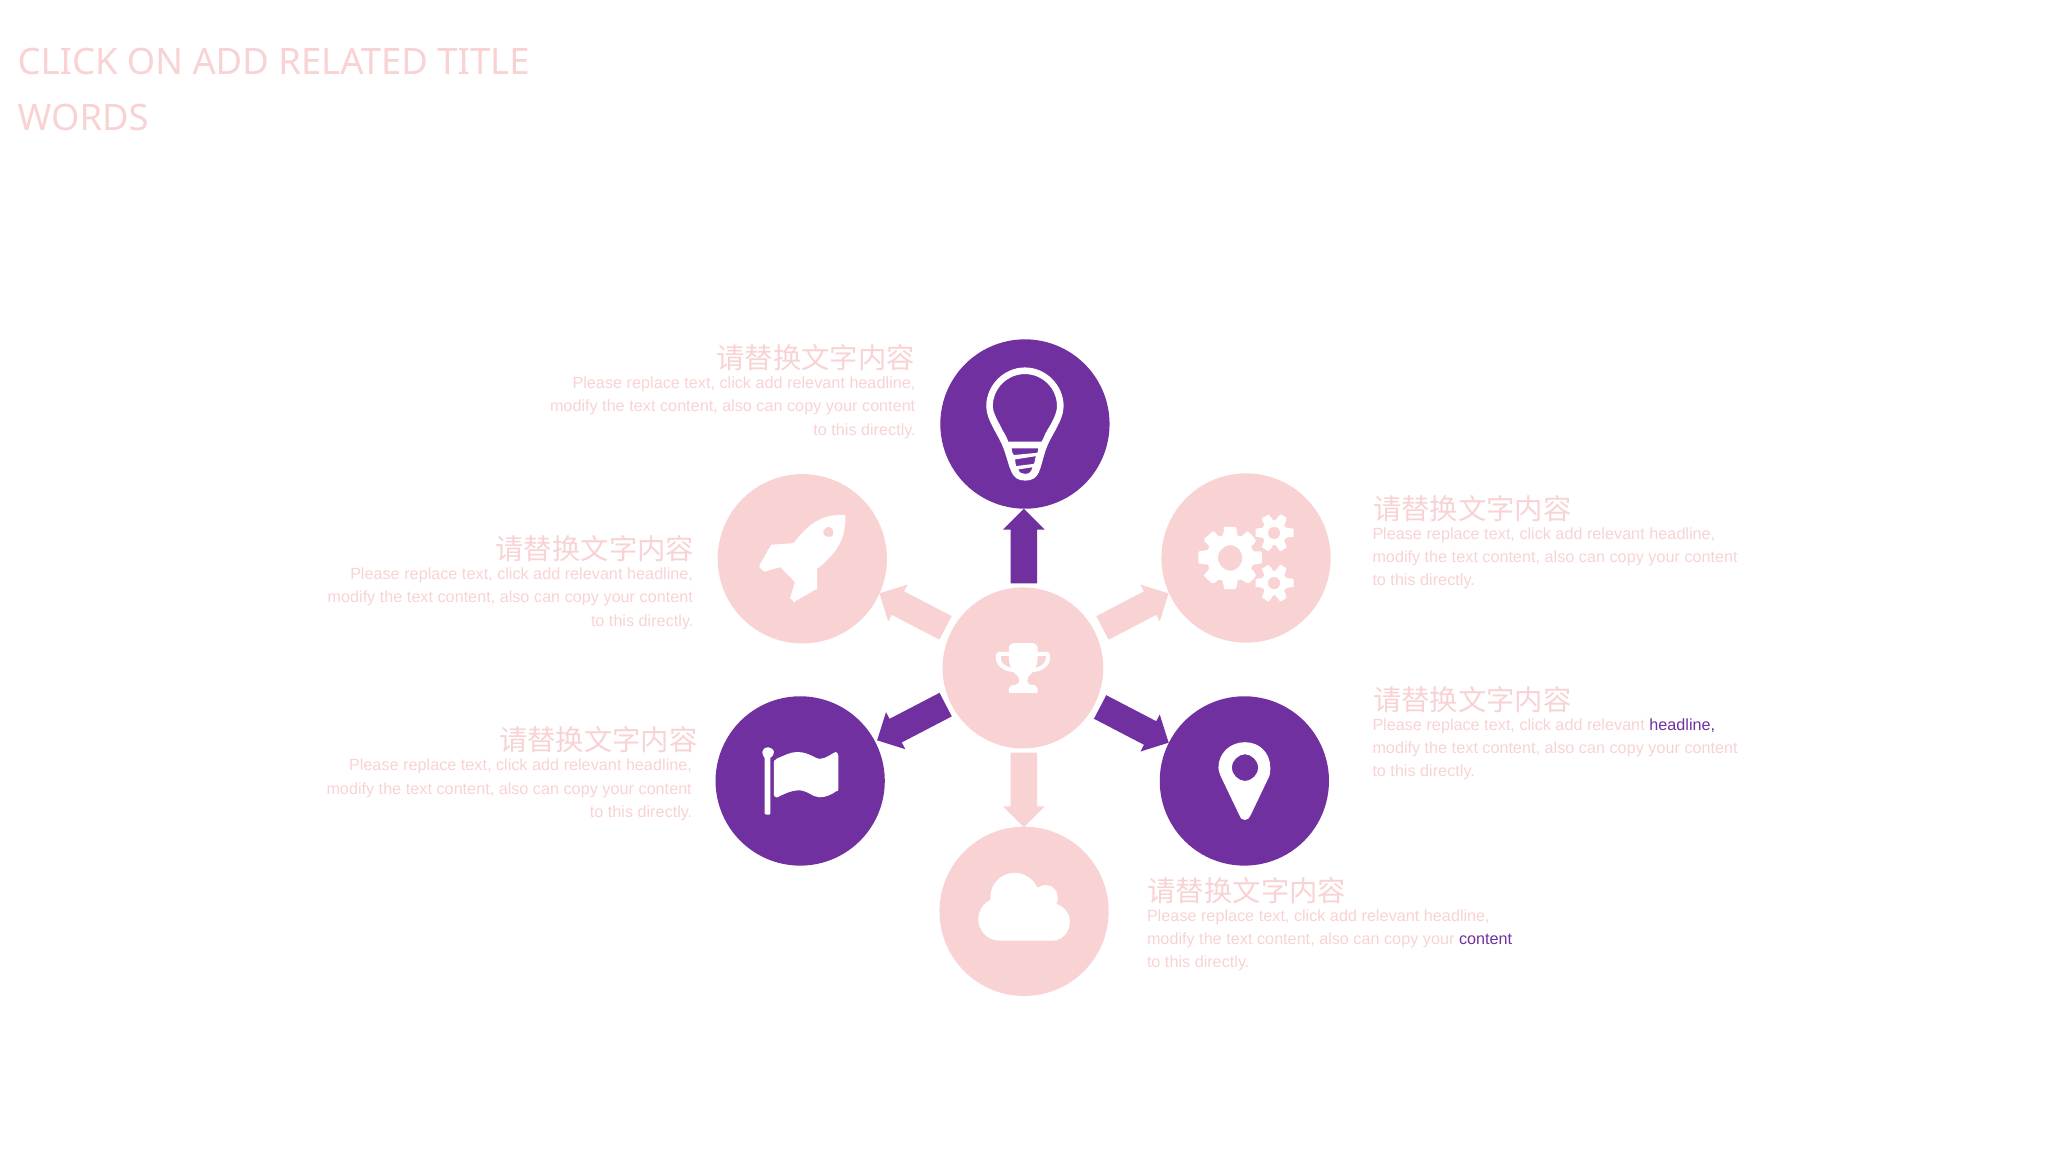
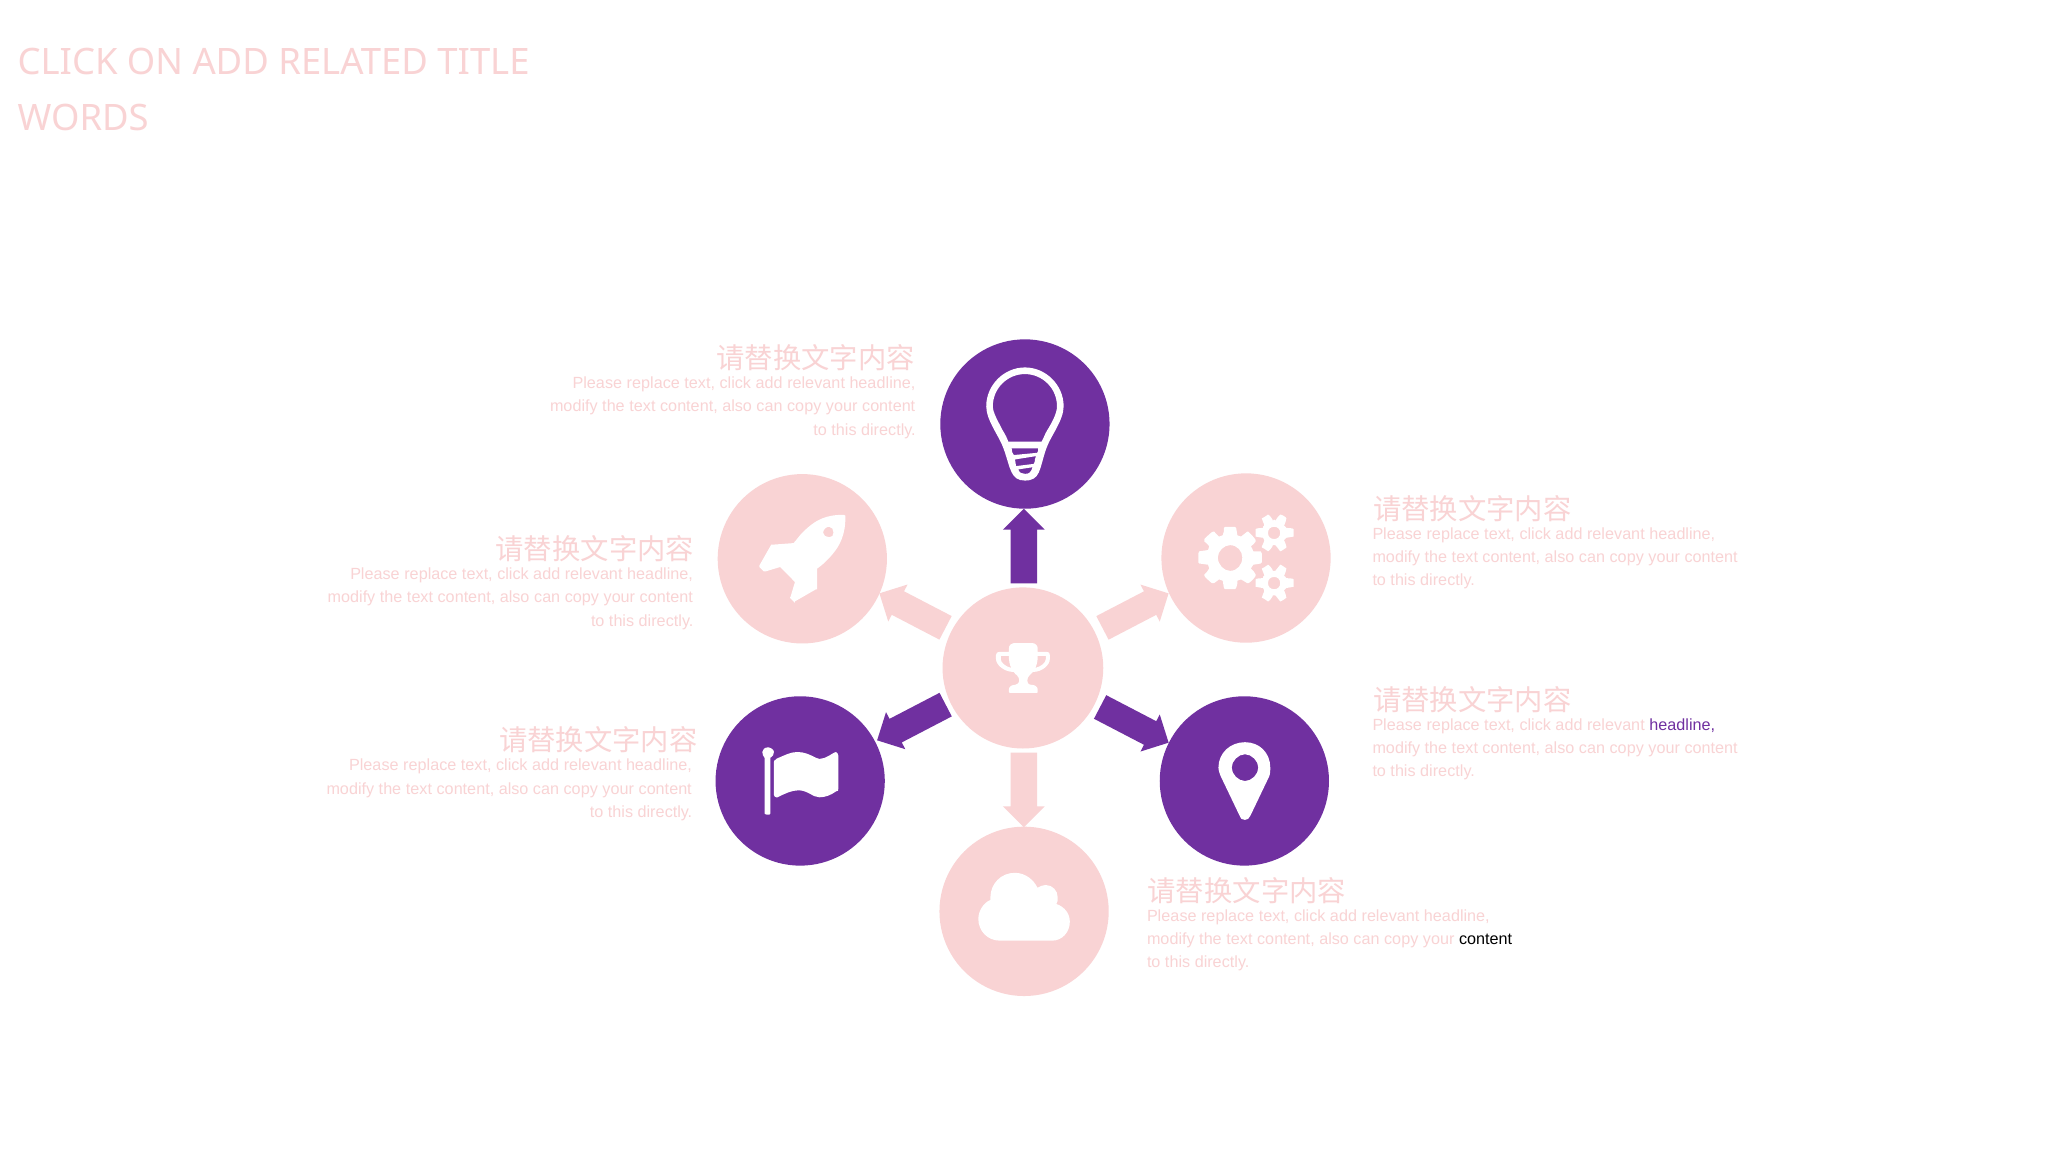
content at (1486, 939) colour: purple -> black
